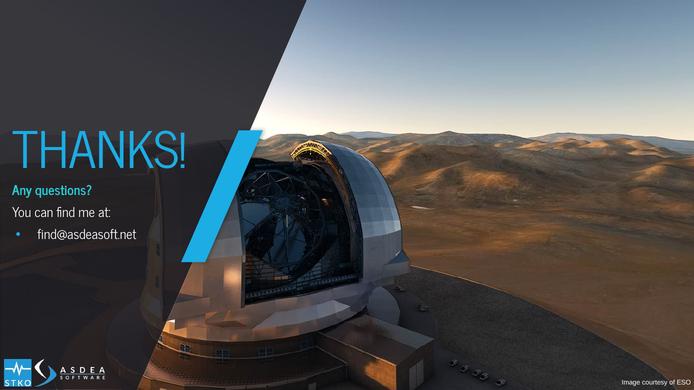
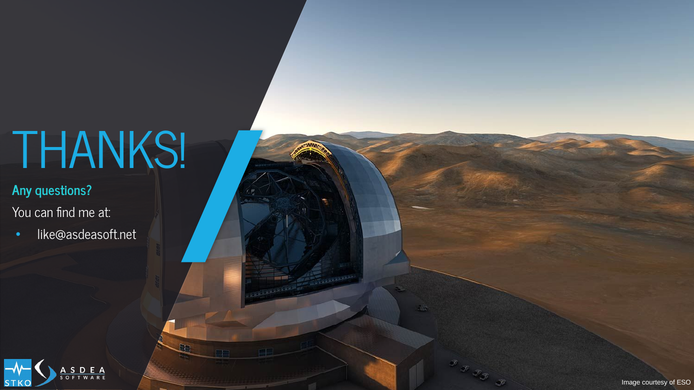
find@asdeasoft.net: find@asdeasoft.net -> like@asdeasoft.net
